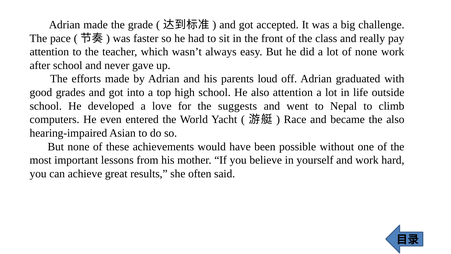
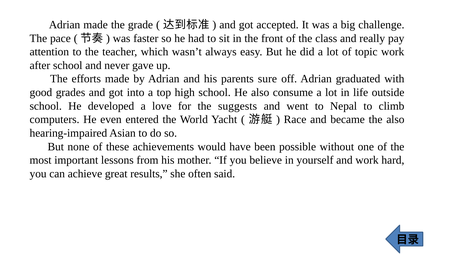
of none: none -> topic
loud: loud -> sure
also attention: attention -> consume
